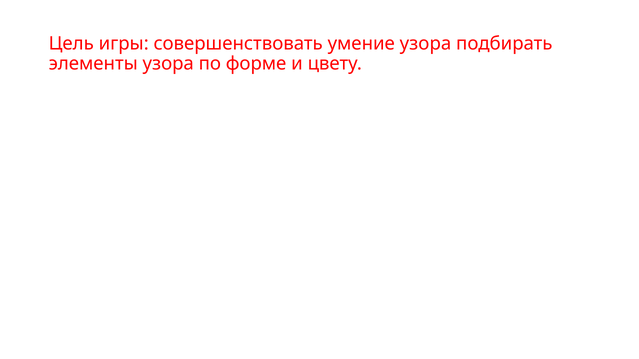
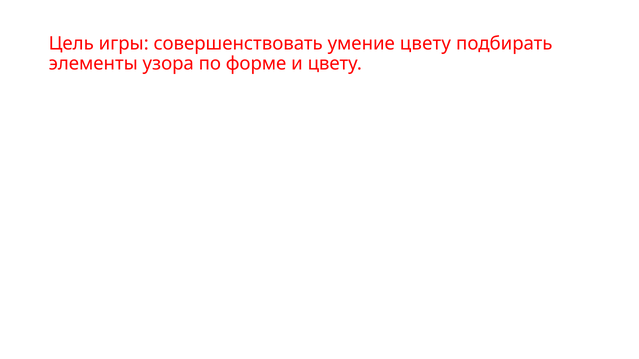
умение узора: узора -> цвету
